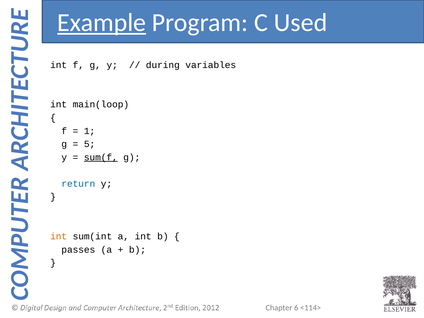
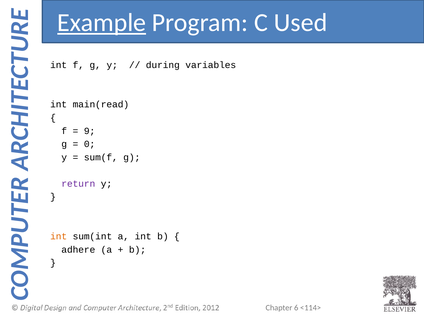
main(loop: main(loop -> main(read
1: 1 -> 9
5: 5 -> 0
sum(f underline: present -> none
return colour: blue -> purple
passes: passes -> adhere
